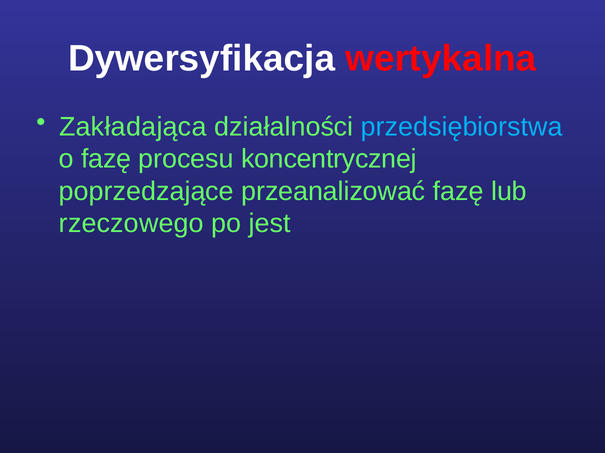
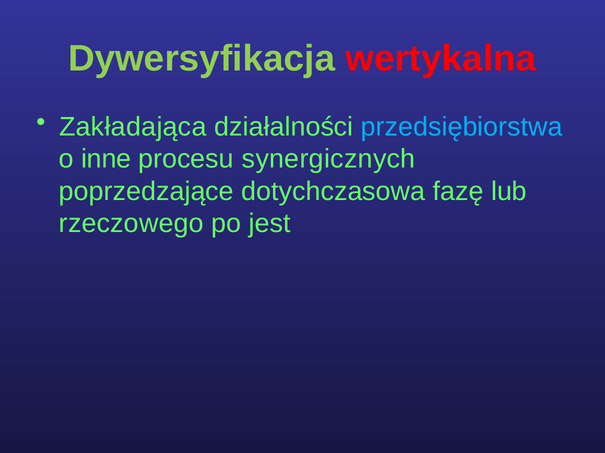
Dywersyfikacja colour: white -> light green
o fazę: fazę -> inne
koncentrycznej: koncentrycznej -> synergicznych
przeanalizować: przeanalizować -> dotychczasowa
